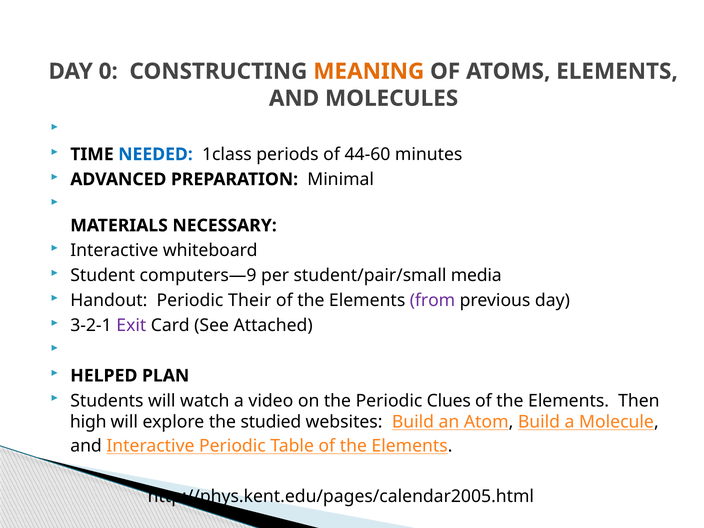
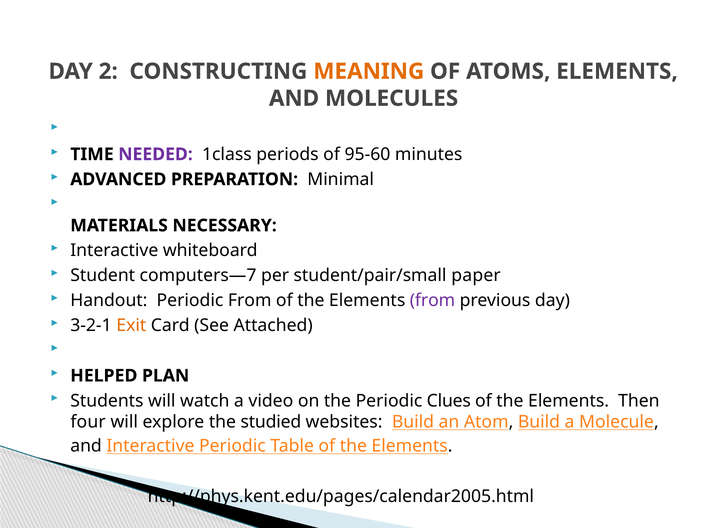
0: 0 -> 2
NEEDED colour: blue -> purple
44-60: 44-60 -> 95-60
computers—9: computers—9 -> computers—7
media: media -> paper
Periodic Their: Their -> From
Exit colour: purple -> orange
high: high -> four
